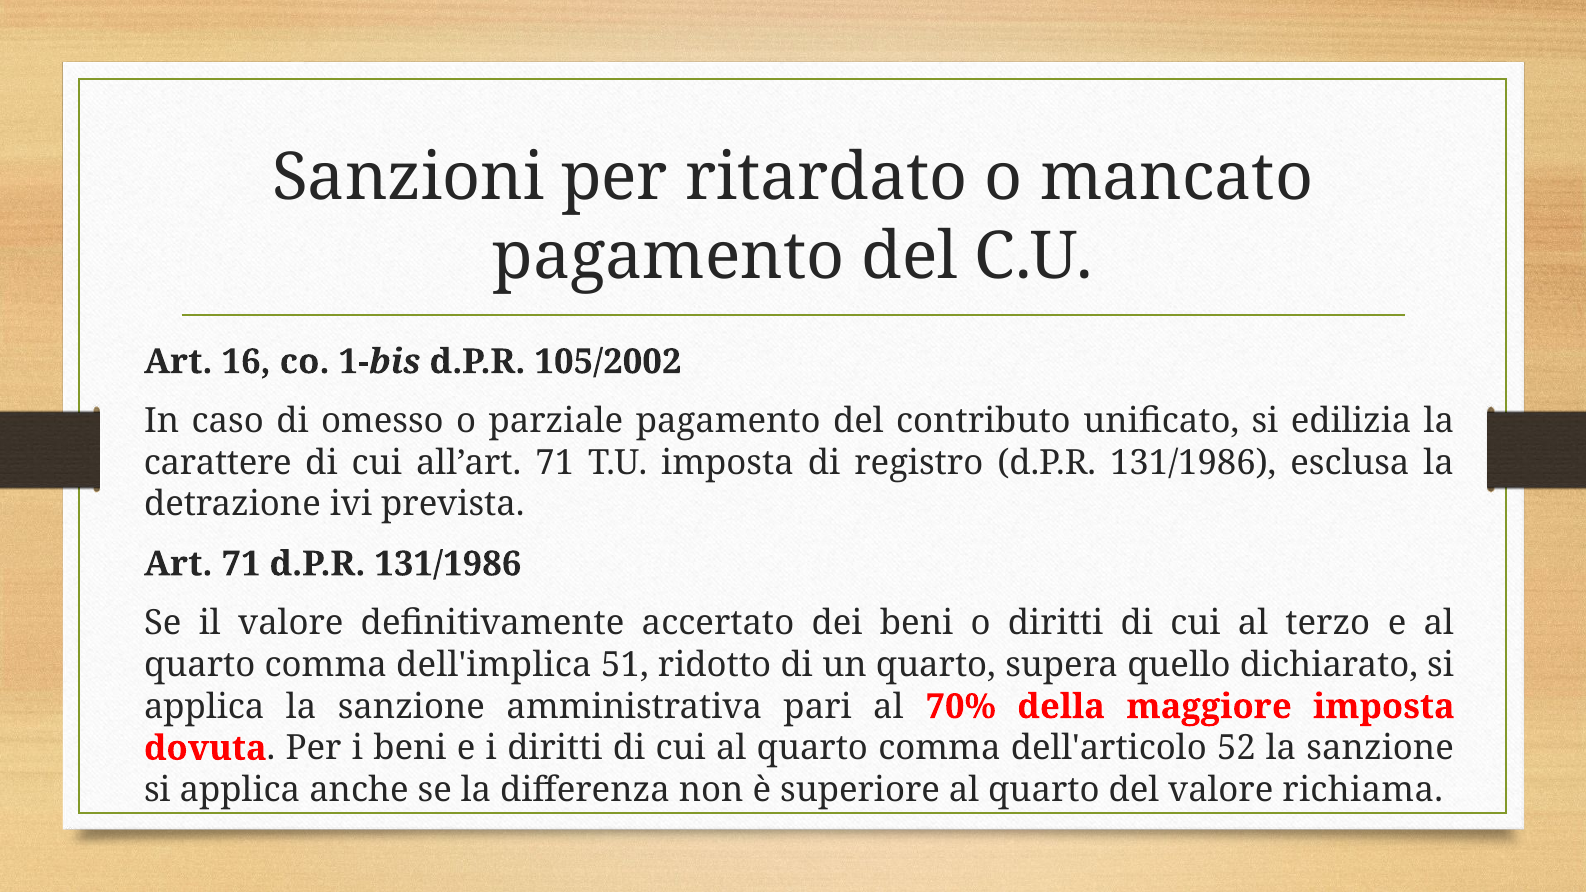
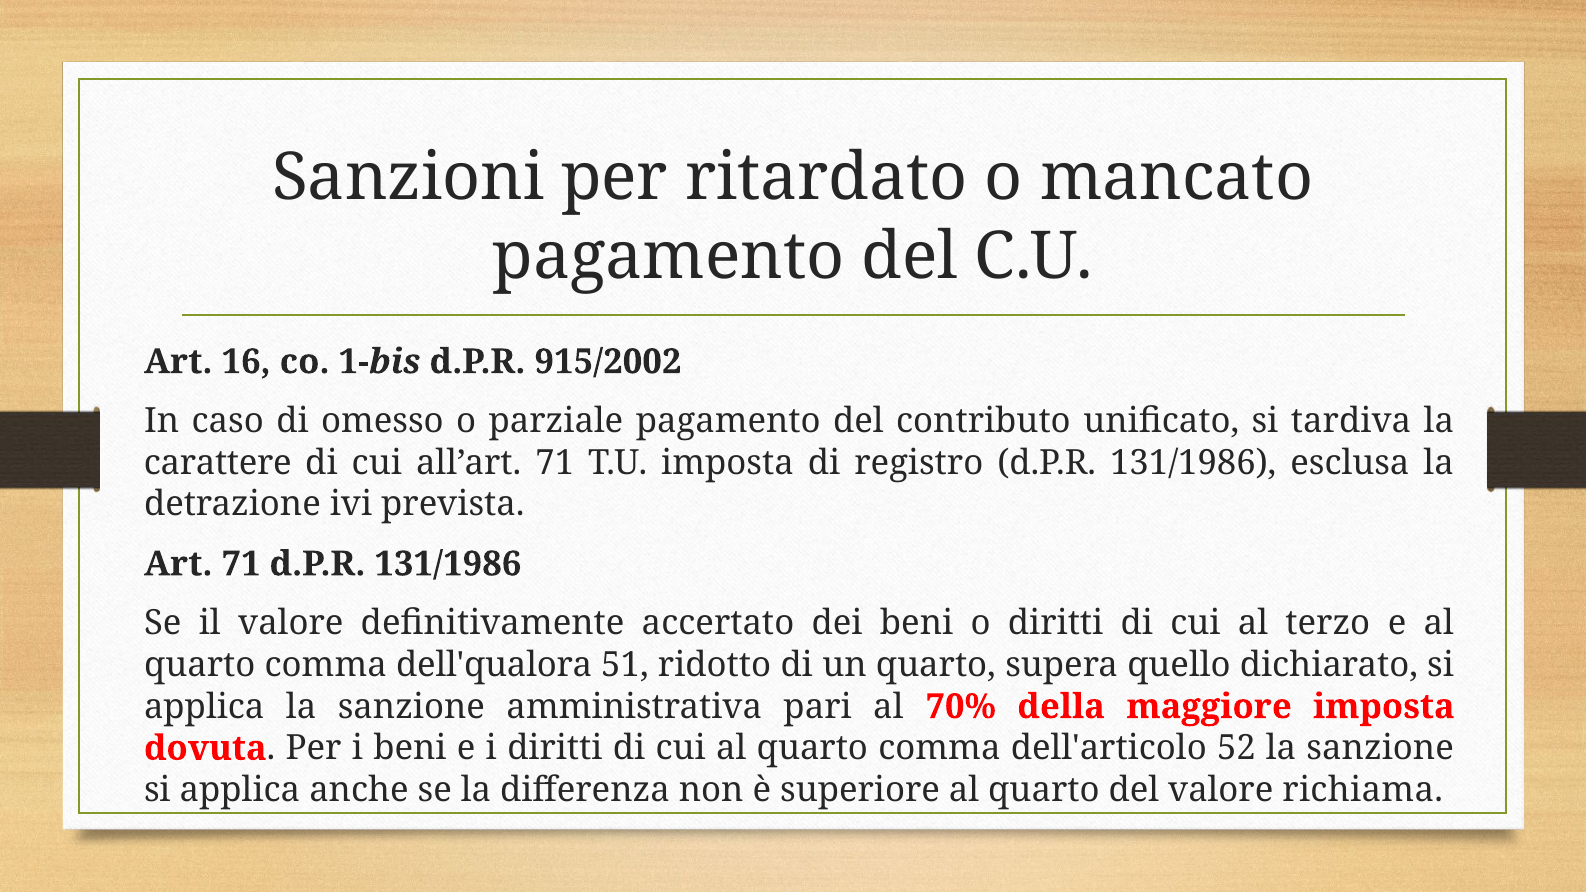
105/2002: 105/2002 -> 915/2002
edilizia: edilizia -> tardiva
dell'implica: dell'implica -> dell'qualora
